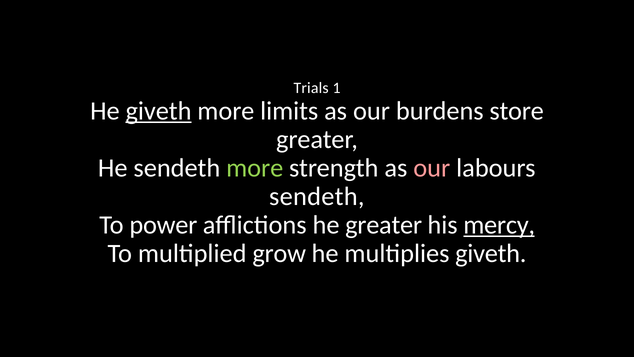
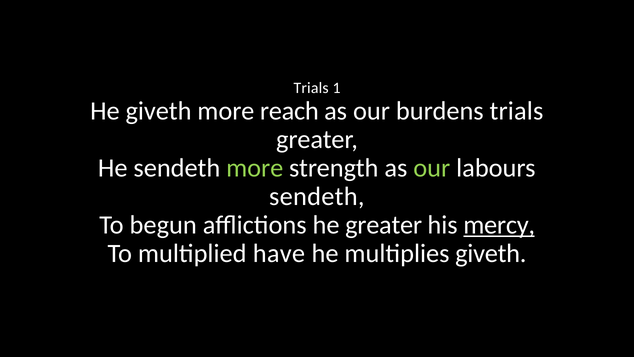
giveth at (159, 111) underline: present -> none
limits: limits -> reach
burdens store: store -> trials
our at (432, 168) colour: pink -> light green
power: power -> begun
grow: grow -> have
